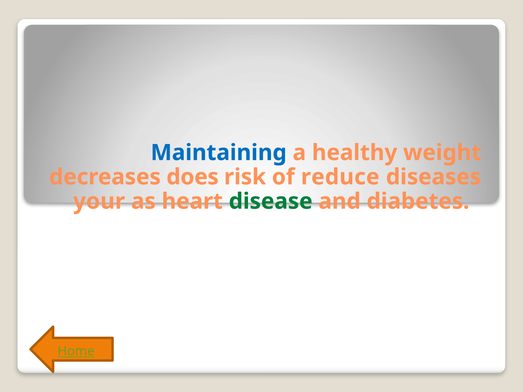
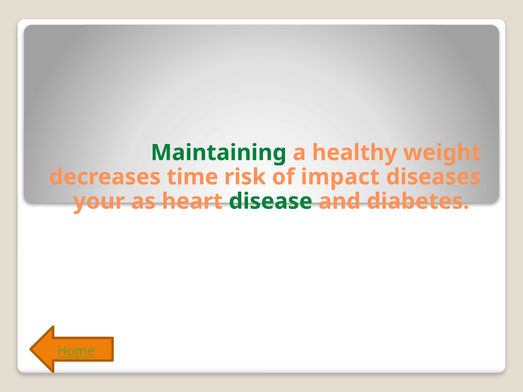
Maintaining colour: blue -> green
does: does -> time
reduce: reduce -> impact
